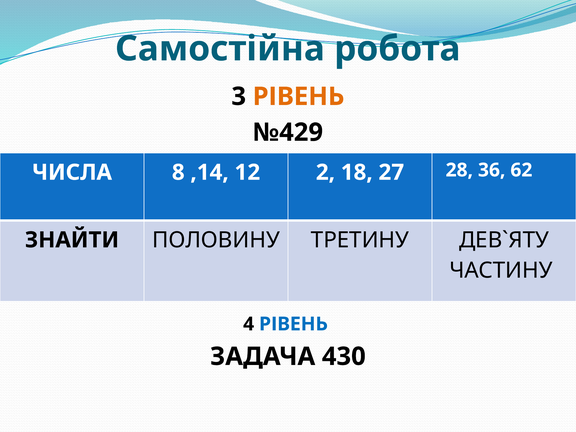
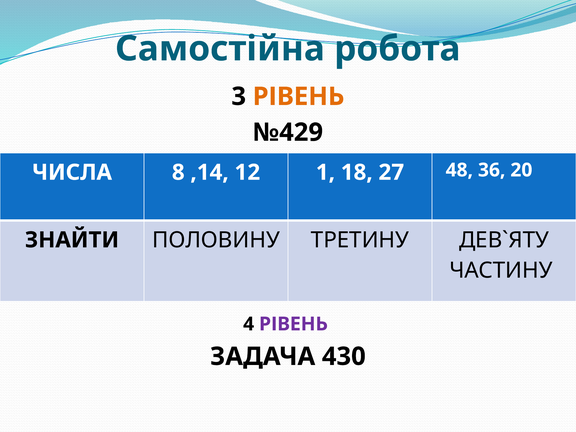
2: 2 -> 1
28: 28 -> 48
62: 62 -> 20
РІВЕНЬ at (293, 324) colour: blue -> purple
